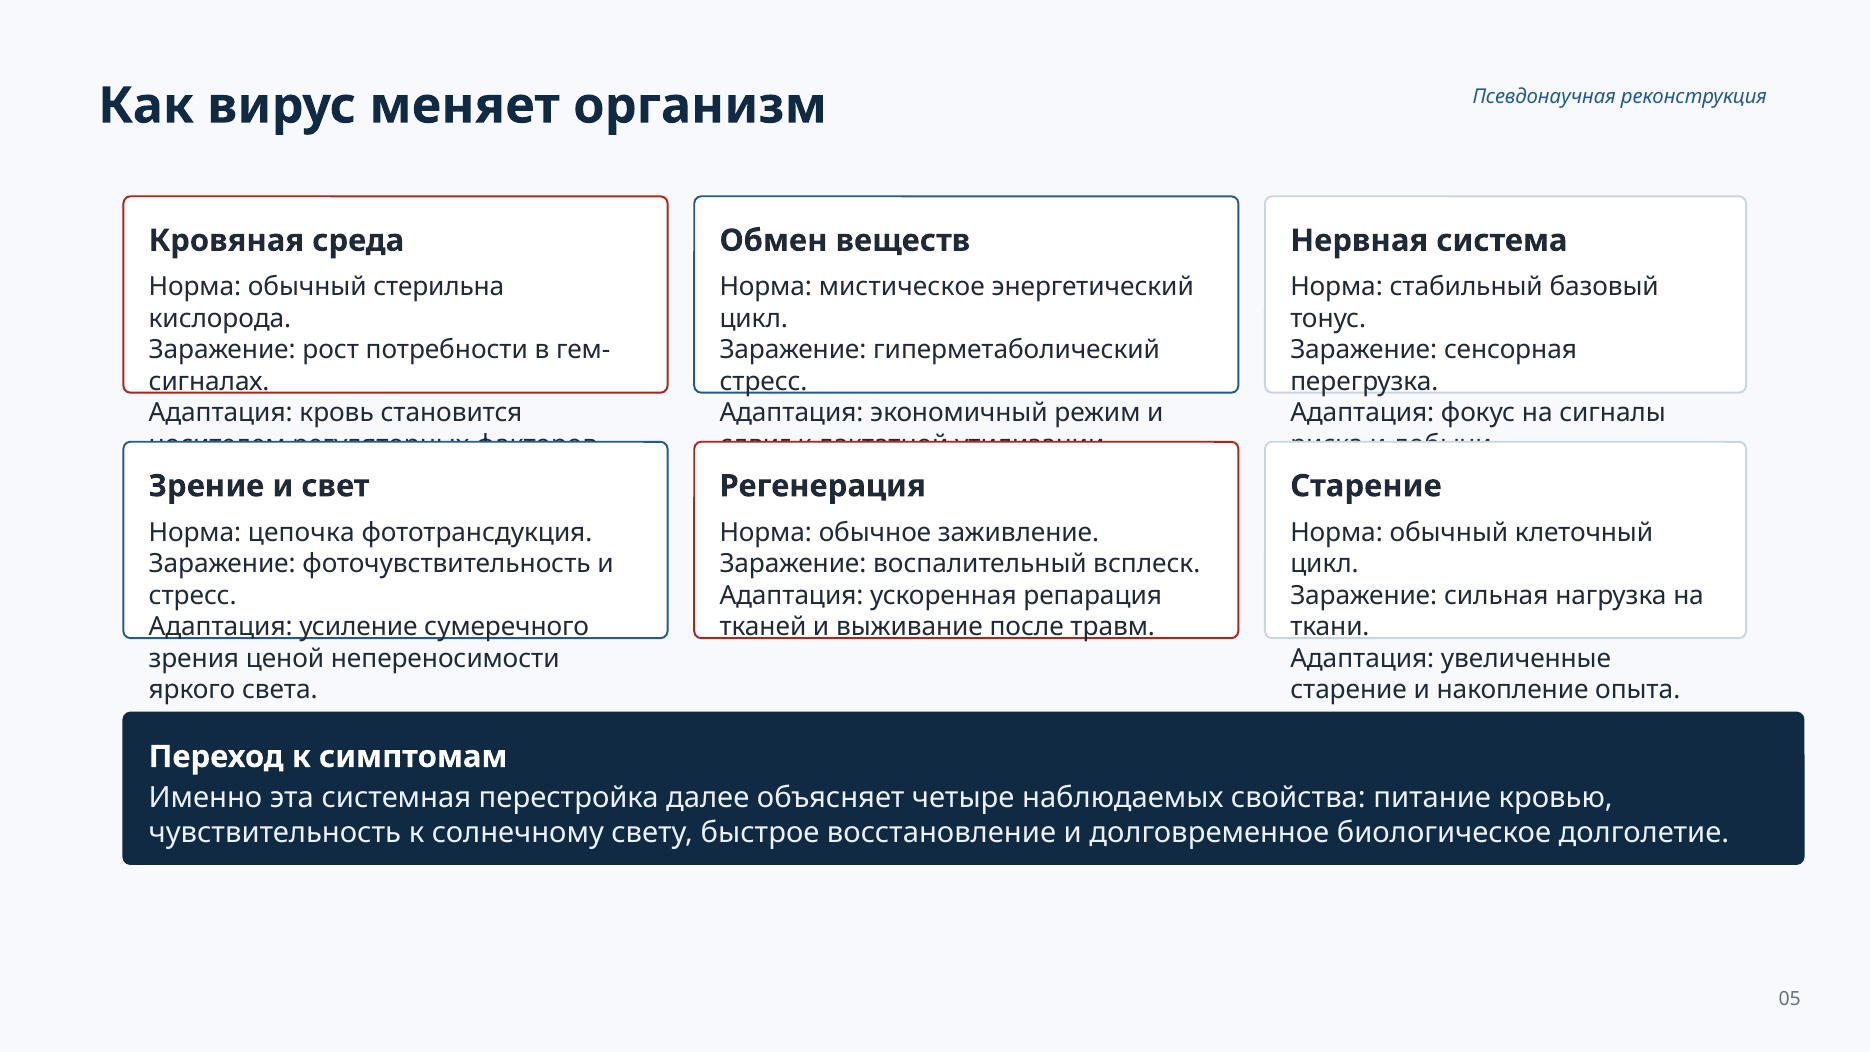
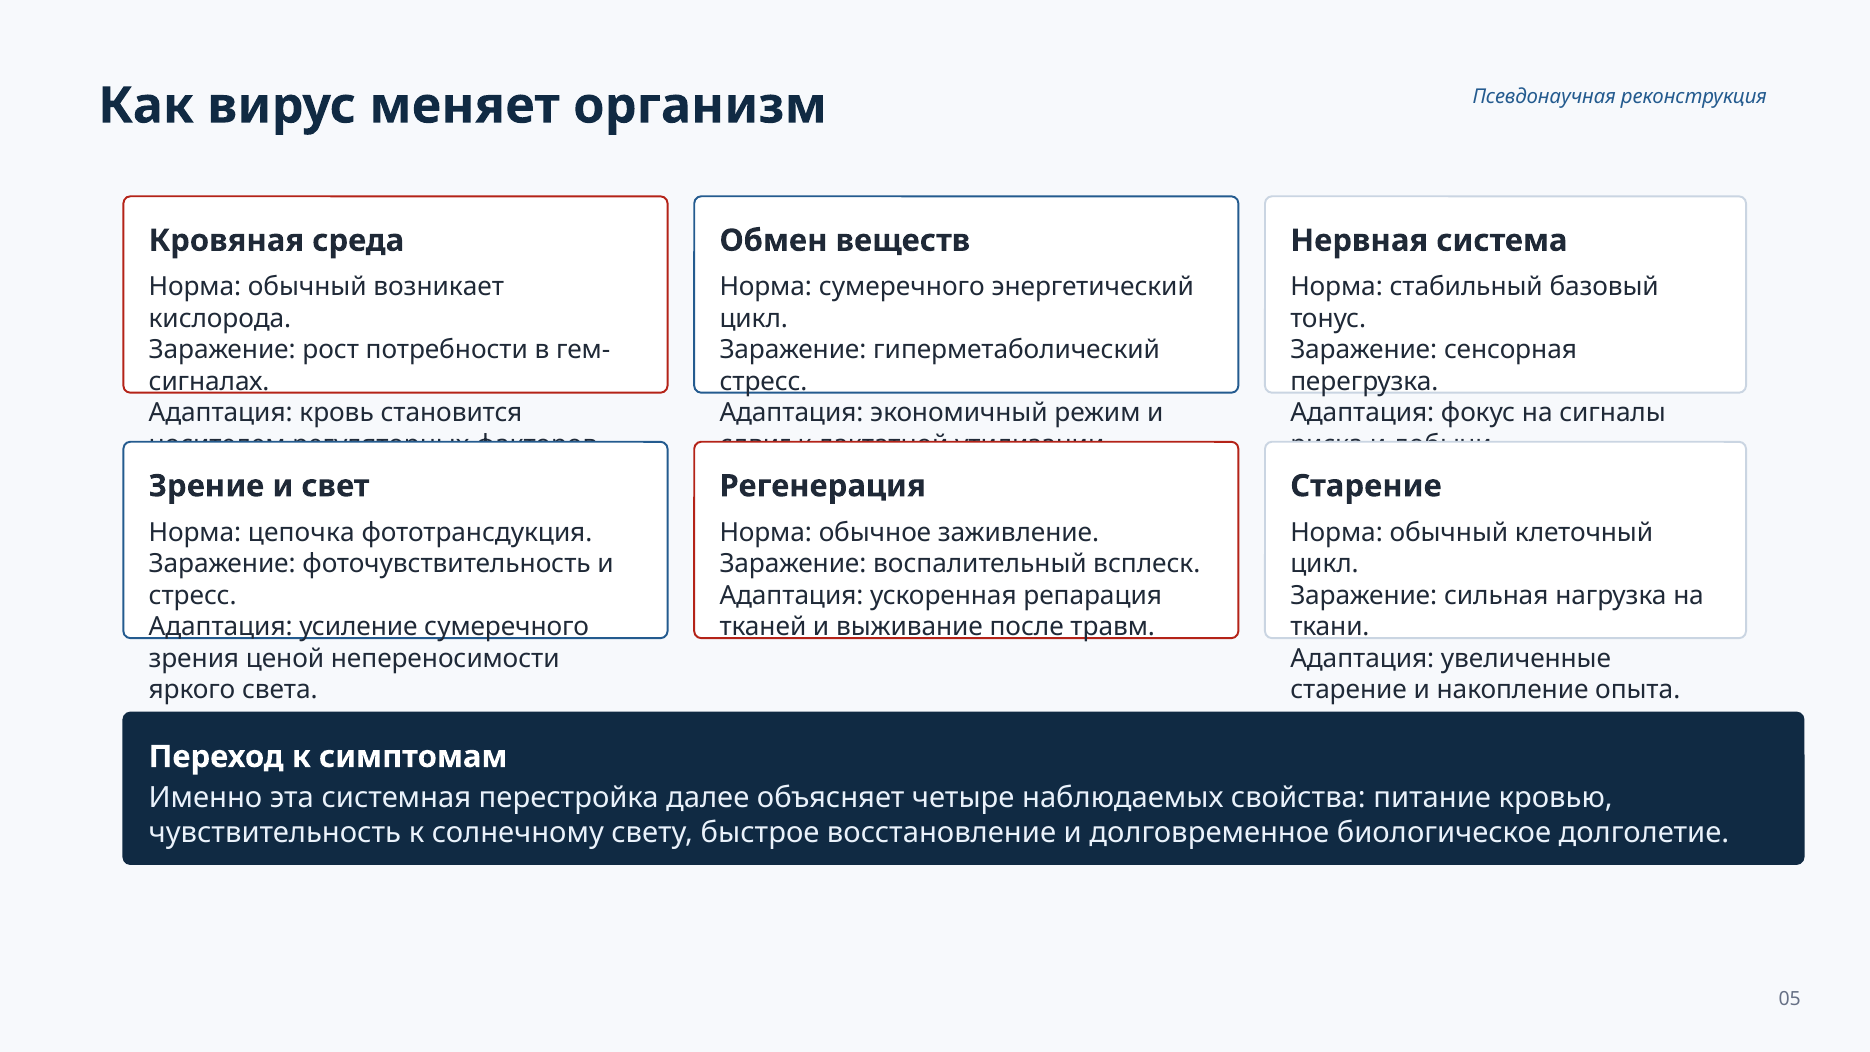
стерильна: стерильна -> возникает
Норма мистическое: мистическое -> сумеречного
